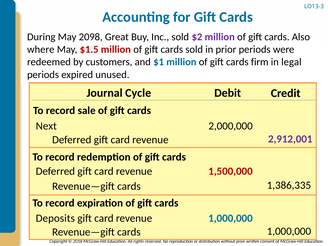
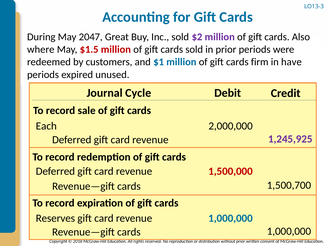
2098: 2098 -> 2047
legal: legal -> have
Next: Next -> Each
2,912,001: 2,912,001 -> 1,245,925
1,386,335: 1,386,335 -> 1,500,700
Deposits: Deposits -> Reserves
